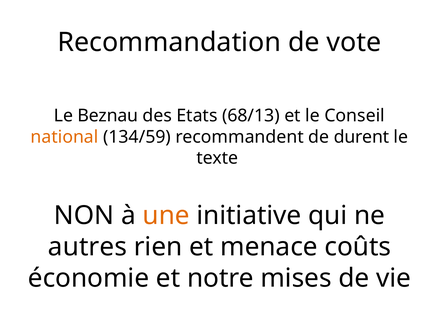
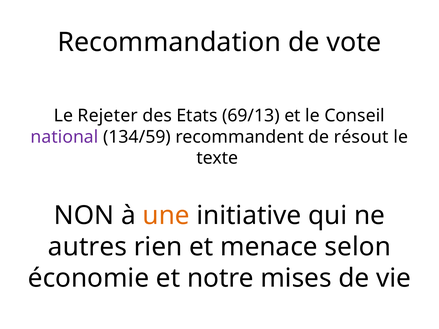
Beznau: Beznau -> Rejeter
68/13: 68/13 -> 69/13
national colour: orange -> purple
durent: durent -> résout
coûts: coûts -> selon
